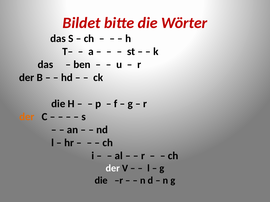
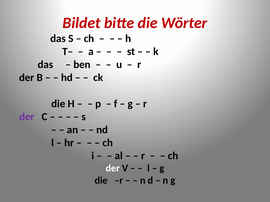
der at (27, 117) colour: orange -> purple
